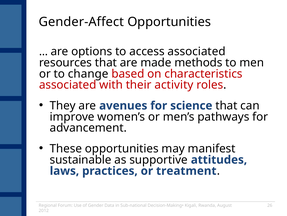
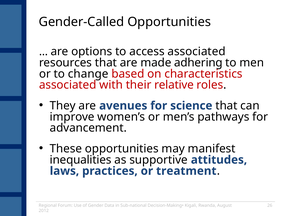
Gender-Affect: Gender-Affect -> Gender-Called
methods: methods -> adhering
activity: activity -> relative
sustainable: sustainable -> inequalities
